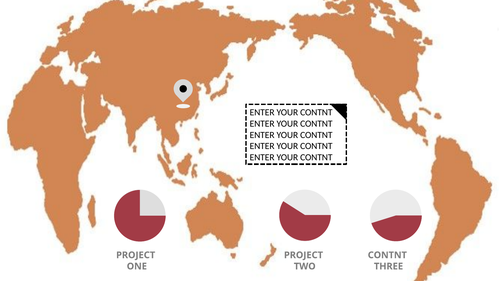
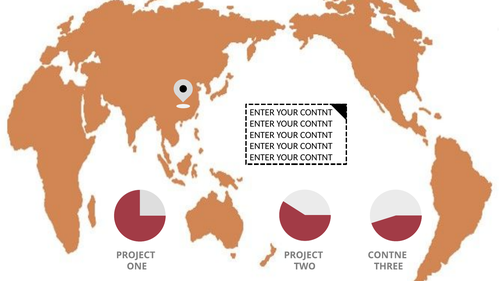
CONTNT at (387, 255): CONTNT -> CONTNE
